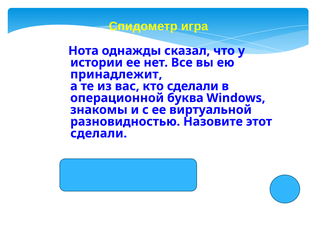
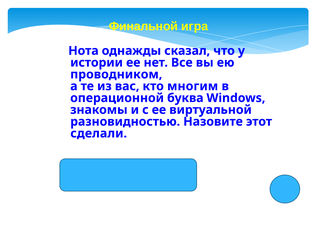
Спидометр: Спидометр -> Финальной
принадлежит: принадлежит -> проводником
кто сделали: сделали -> многим
